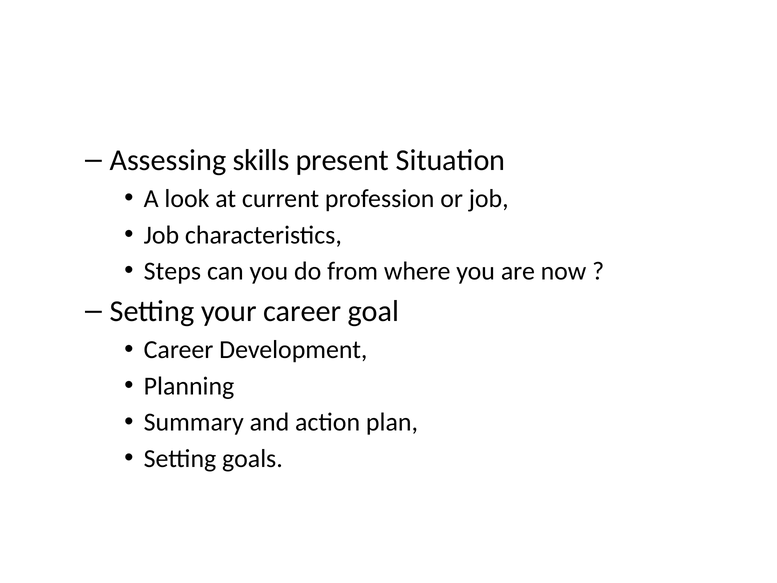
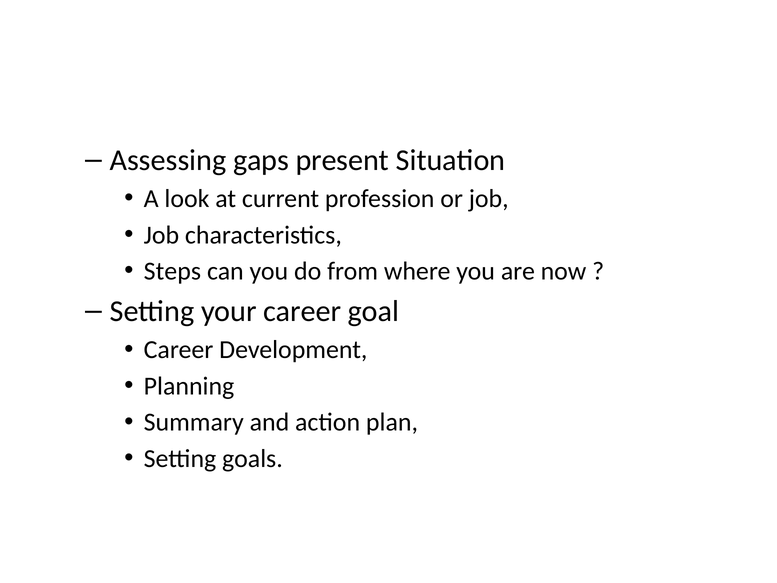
skills: skills -> gaps
